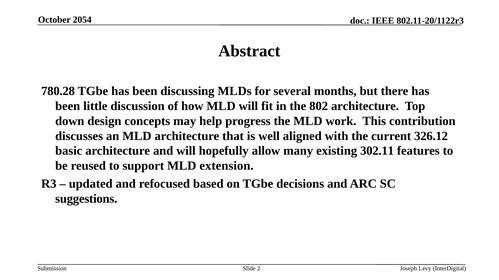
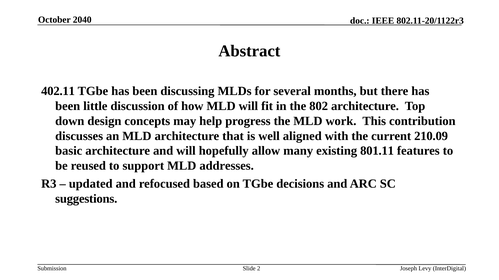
2054: 2054 -> 2040
780.28: 780.28 -> 402.11
326.12: 326.12 -> 210.09
302.11: 302.11 -> 801.11
extension: extension -> addresses
